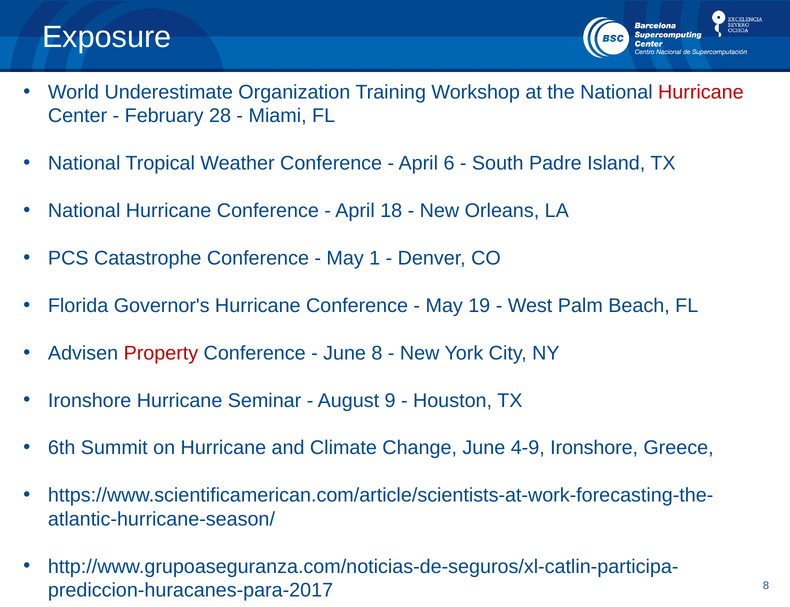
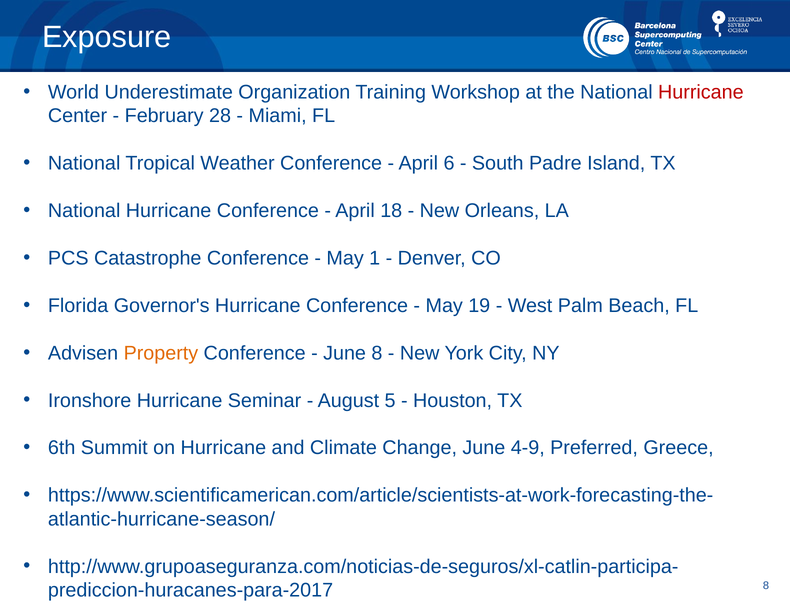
Property colour: red -> orange
9: 9 -> 5
4-9 Ironshore: Ironshore -> Preferred
